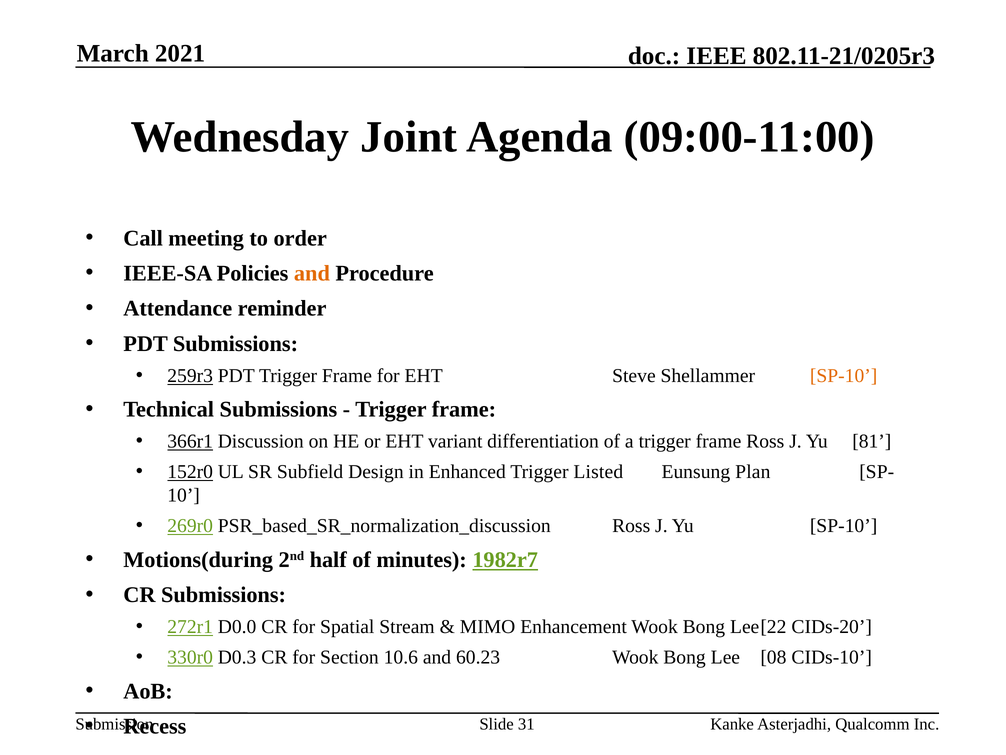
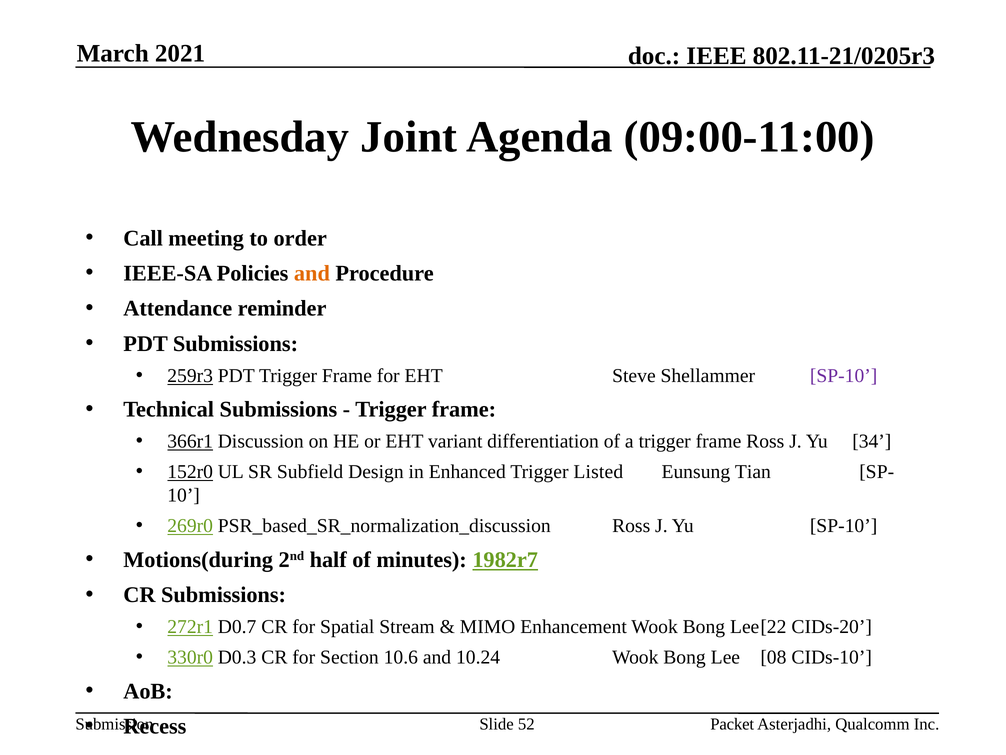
SP-10 at (844, 376) colour: orange -> purple
81: 81 -> 34
Plan: Plan -> Tian
D0.0: D0.0 -> D0.7
60.23: 60.23 -> 10.24
31: 31 -> 52
Kanke: Kanke -> Packet
